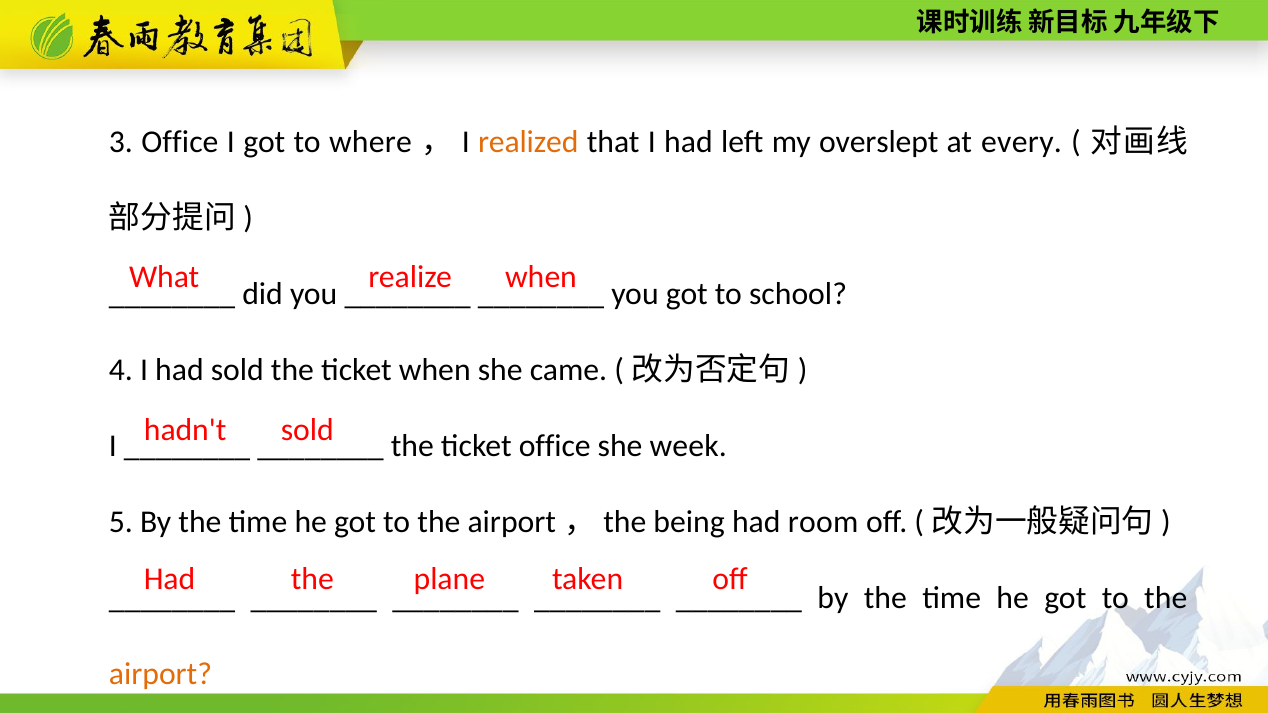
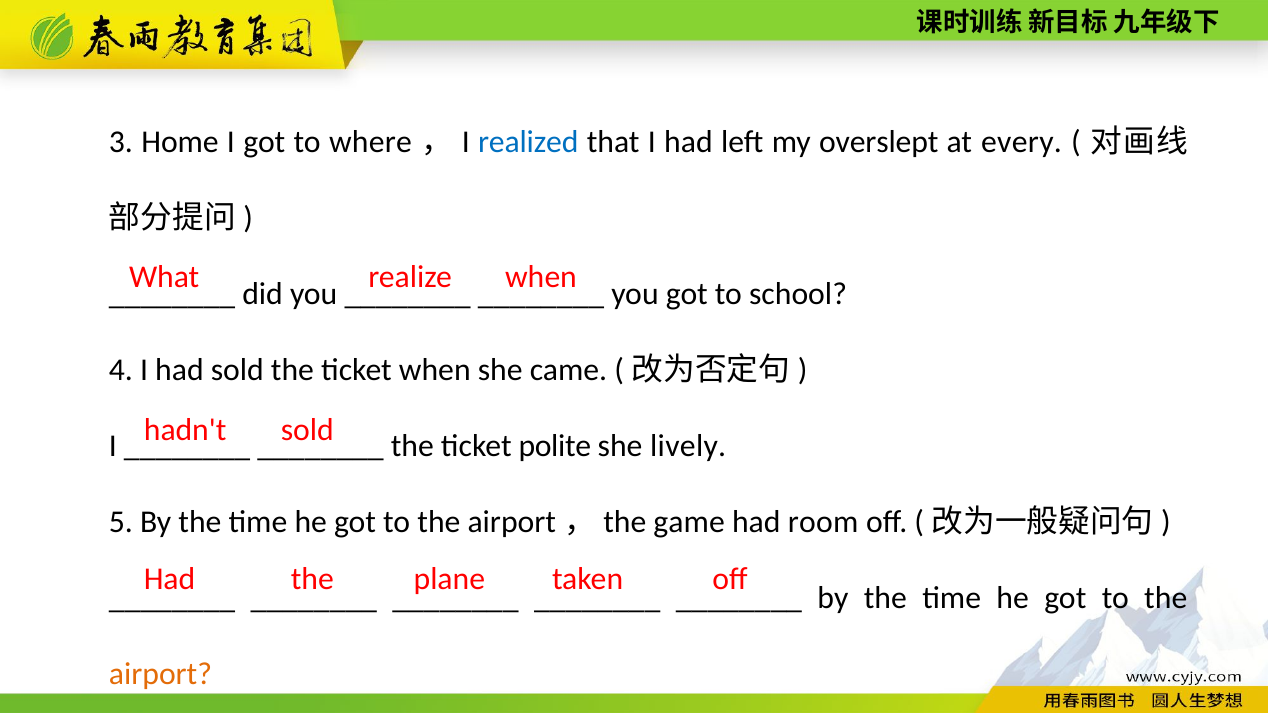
3 Office: Office -> Home
realized colour: orange -> blue
ticket office: office -> polite
week: week -> lively
being: being -> game
